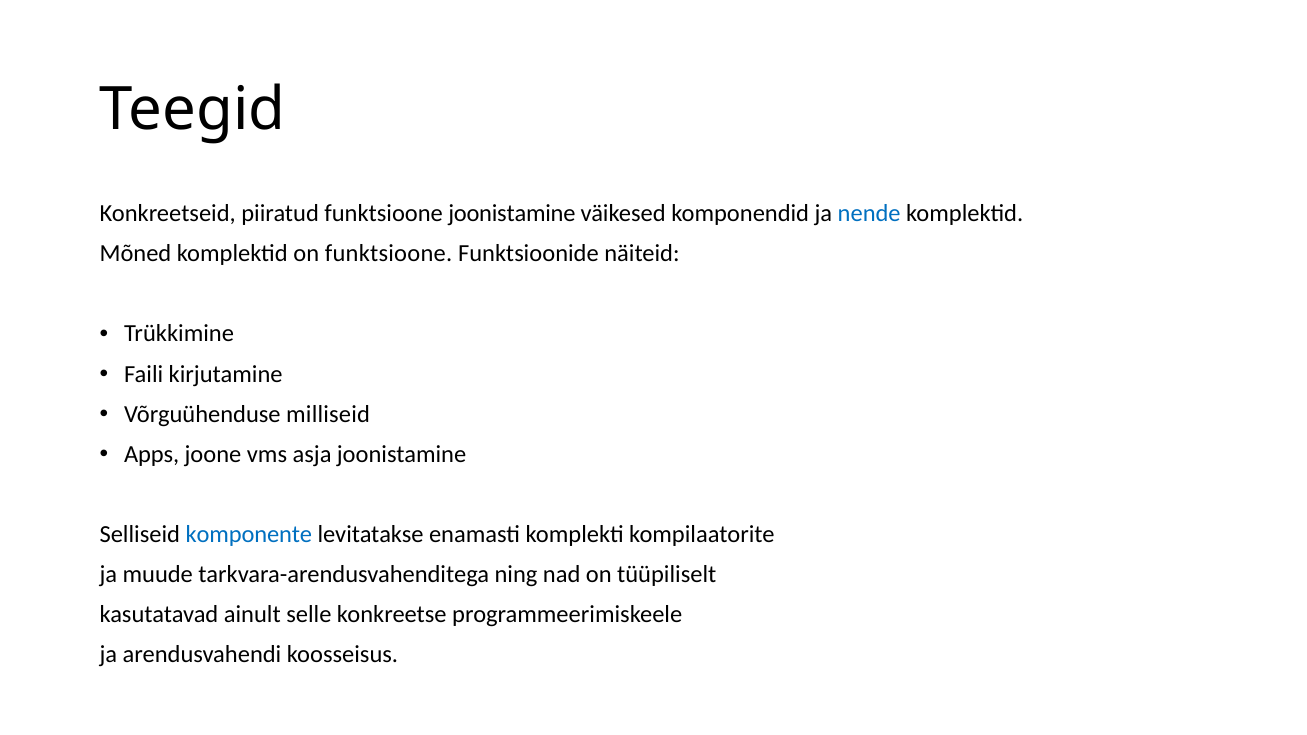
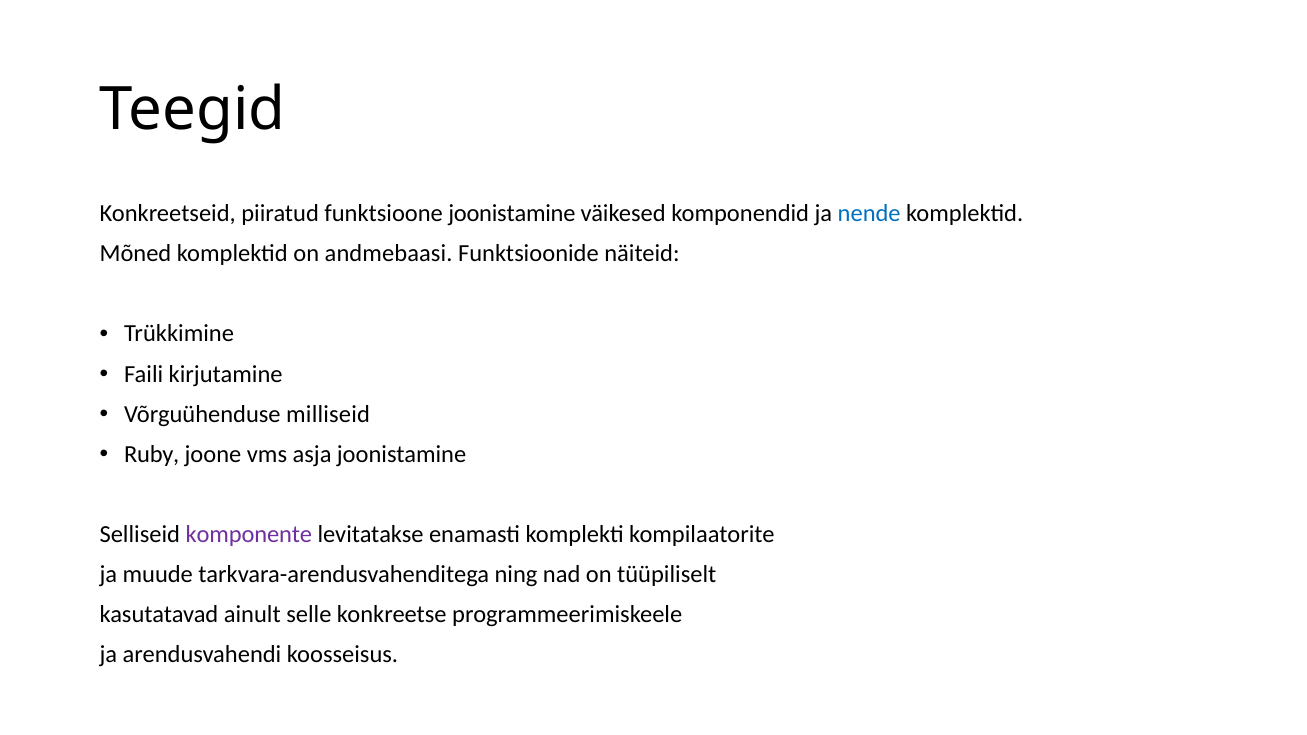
on funktsioone: funktsioone -> andmebaasi
Apps: Apps -> Ruby
komponente colour: blue -> purple
